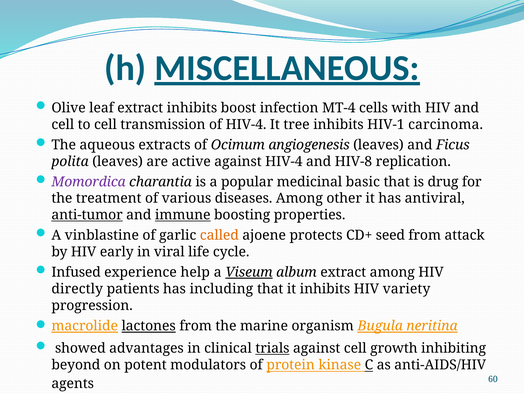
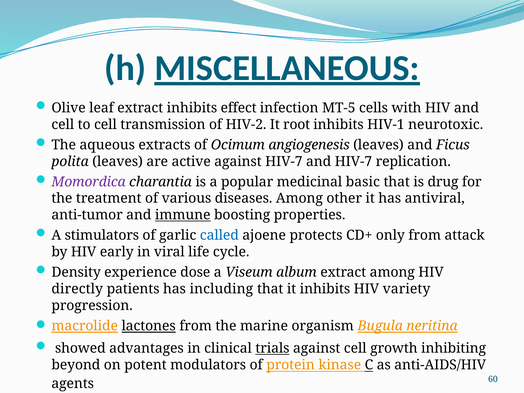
boost: boost -> effect
MT-4: MT-4 -> MT-5
of HIV-4: HIV-4 -> HIV-2
tree: tree -> root
carcinoma: carcinoma -> neurotoxic
against HIV-4: HIV-4 -> HIV-7
and HIV-8: HIV-8 -> HIV-7
anti-tumor underline: present -> none
vinblastine: vinblastine -> stimulators
called colour: orange -> blue
seed: seed -> only
Infused: Infused -> Density
help: help -> dose
Viseum underline: present -> none
